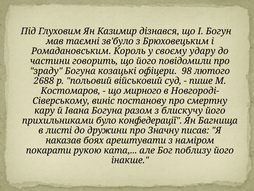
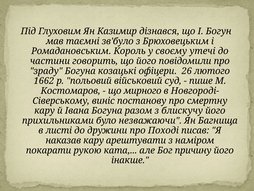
удару: удару -> утечі
98: 98 -> 26
2688: 2688 -> 1662
конфедерації: конфедерації -> незважаючи
Значну: Значну -> Поході
наказав боях: боях -> кару
поблизу: поблизу -> причину
